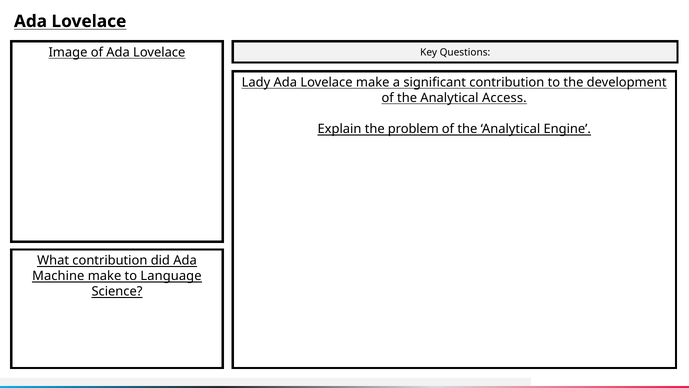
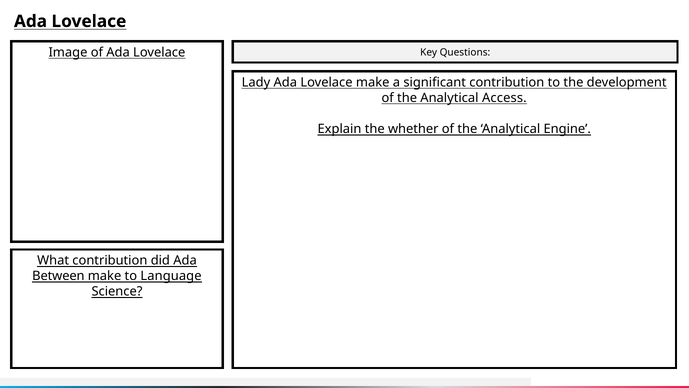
problem: problem -> whether
Machine: Machine -> Between
